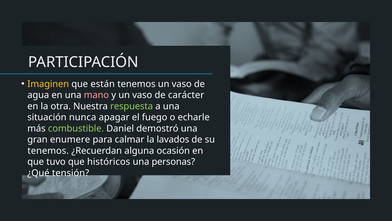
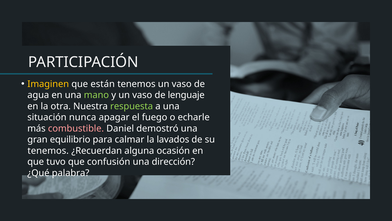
mano colour: pink -> light green
carácter: carácter -> lenguaje
combustible colour: light green -> pink
enumere: enumere -> equilibrio
históricos: históricos -> confusión
personas: personas -> dirección
tensión: tensión -> palabra
